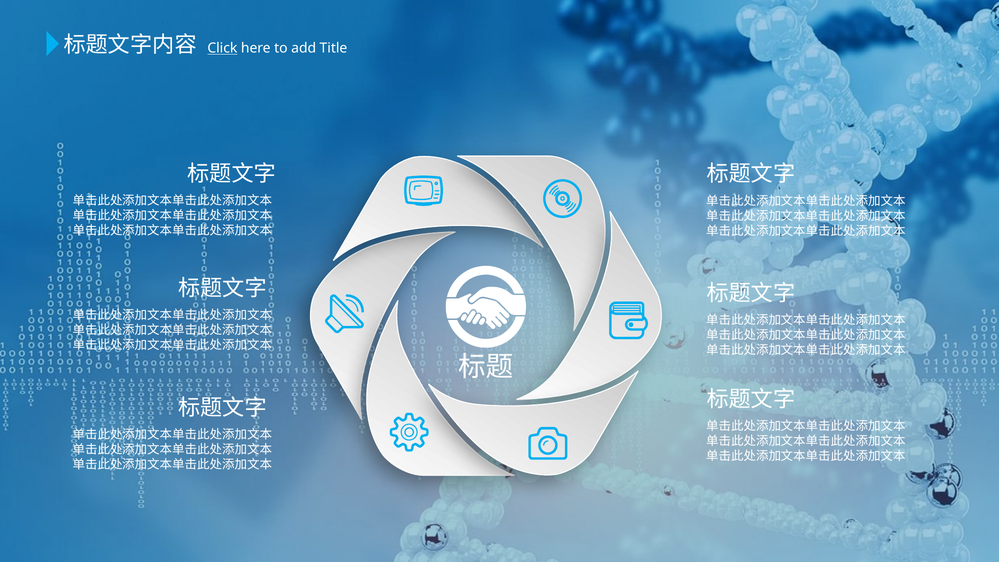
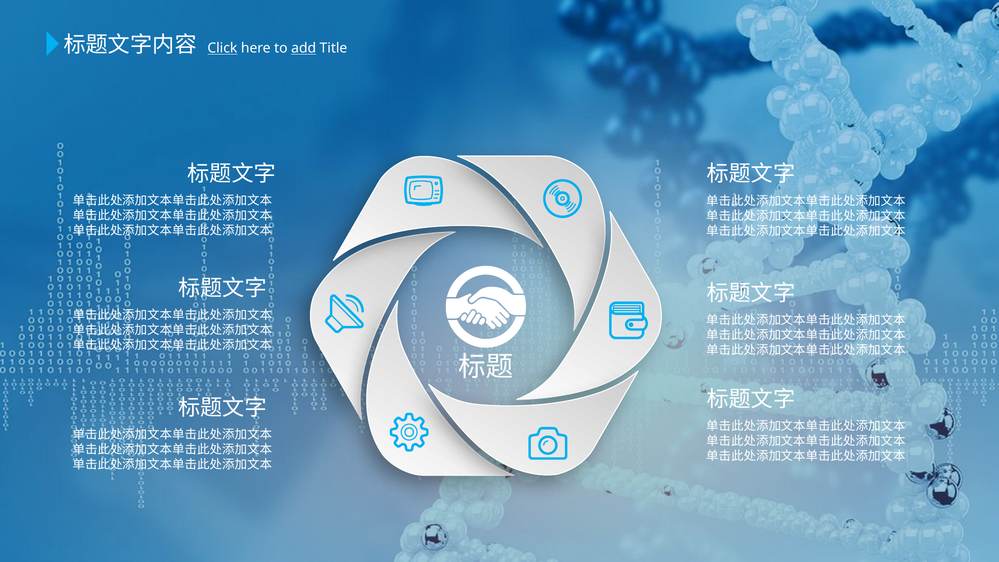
add underline: none -> present
